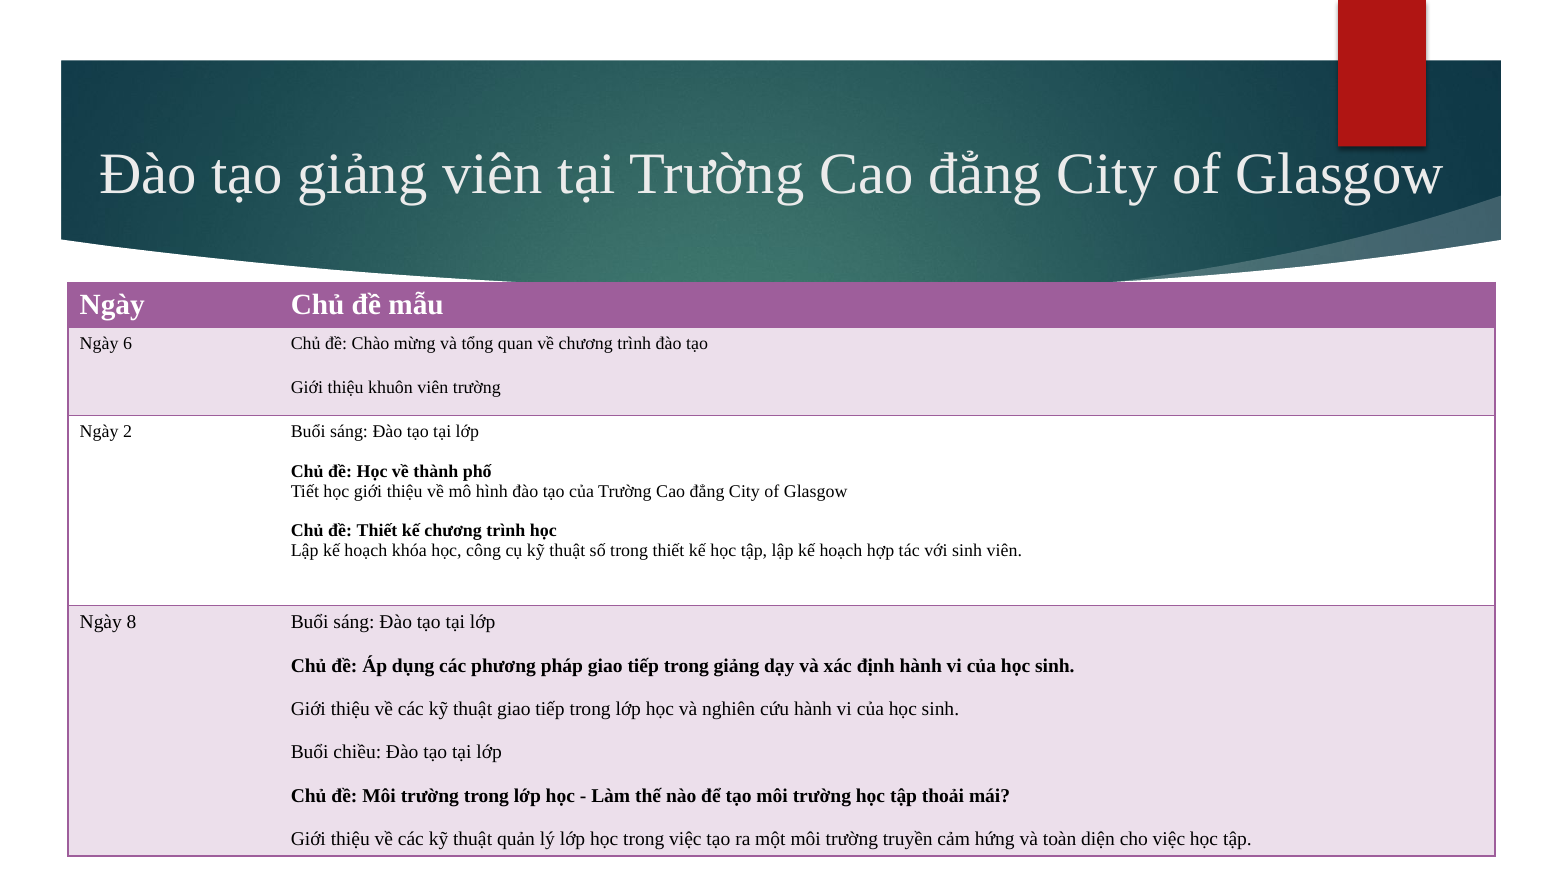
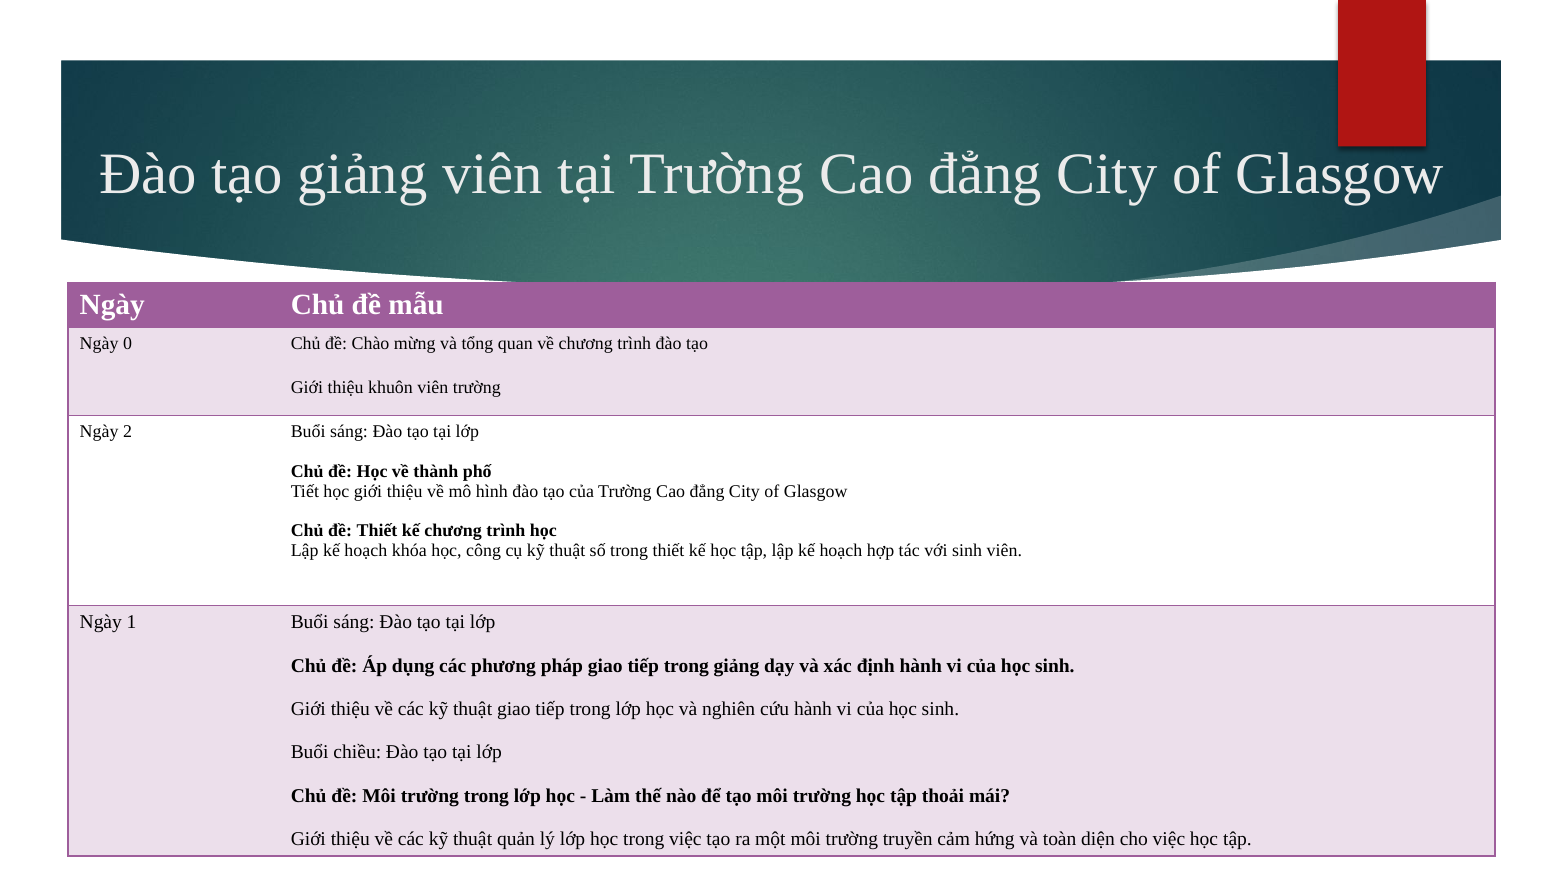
6: 6 -> 0
8: 8 -> 1
